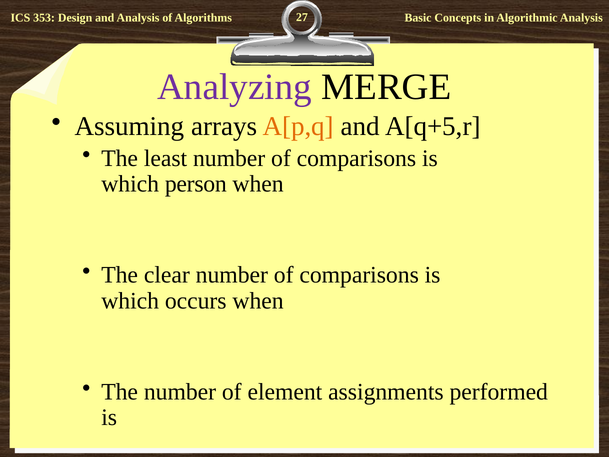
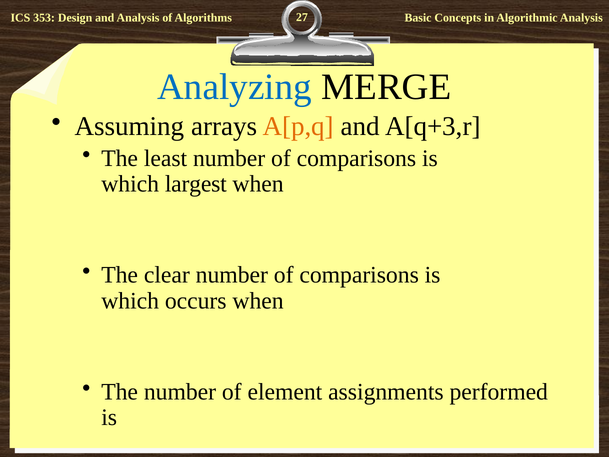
Analyzing colour: purple -> blue
A[q+5,r: A[q+5,r -> A[q+3,r
person: person -> largest
